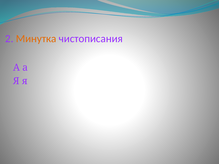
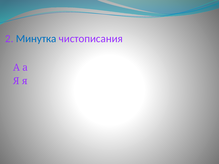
Минутка colour: orange -> blue
